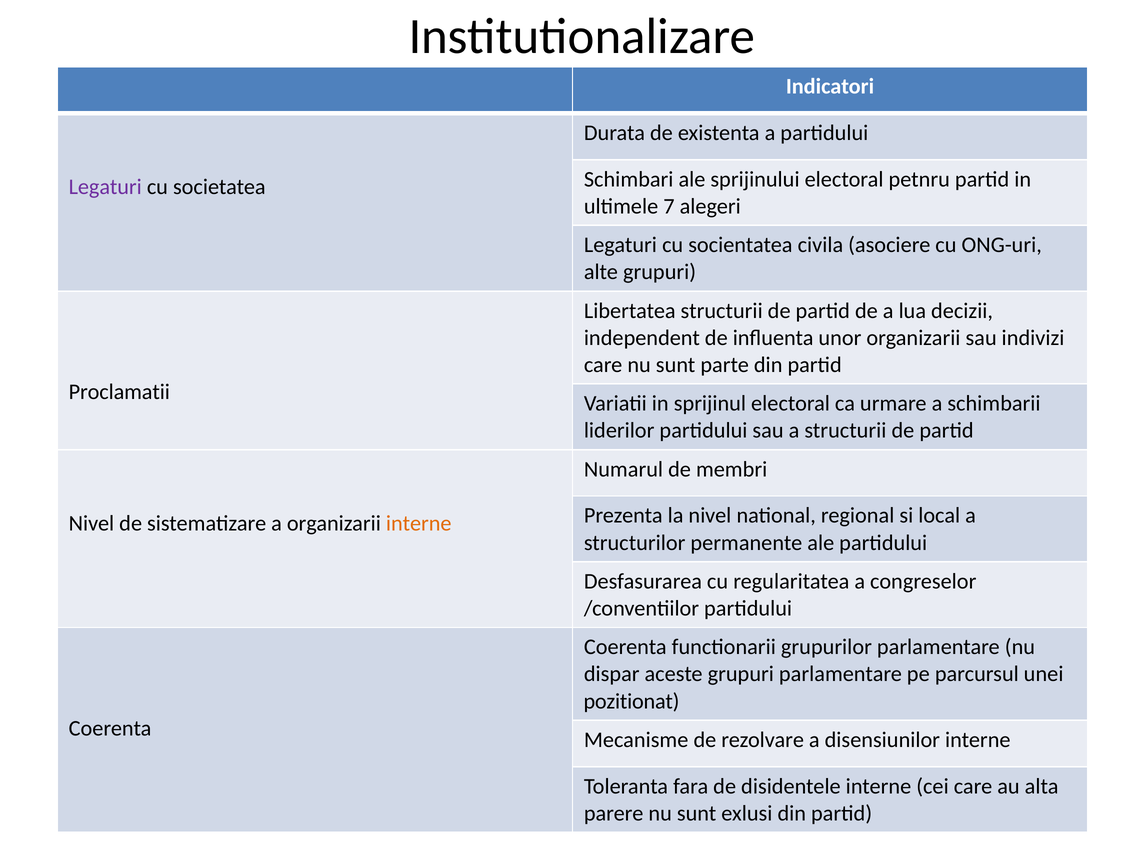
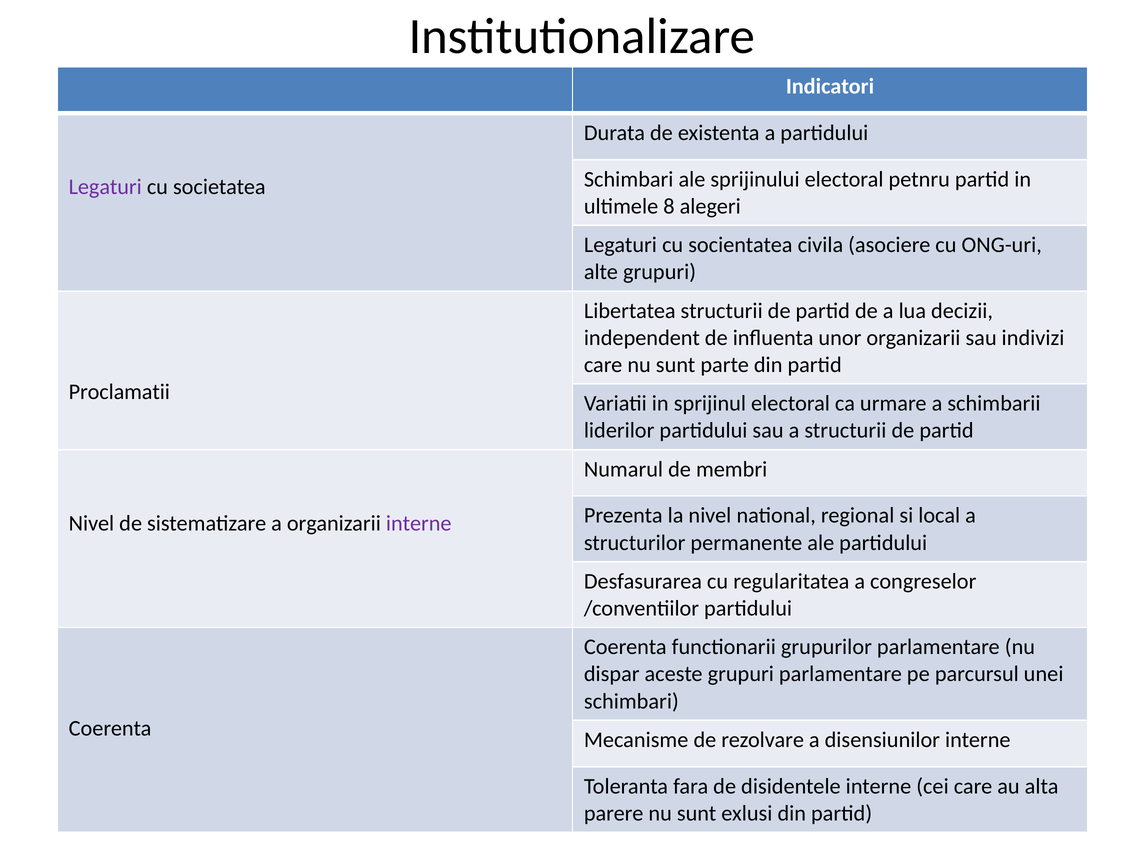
7: 7 -> 8
interne at (419, 523) colour: orange -> purple
pozitionat at (631, 701): pozitionat -> schimbari
